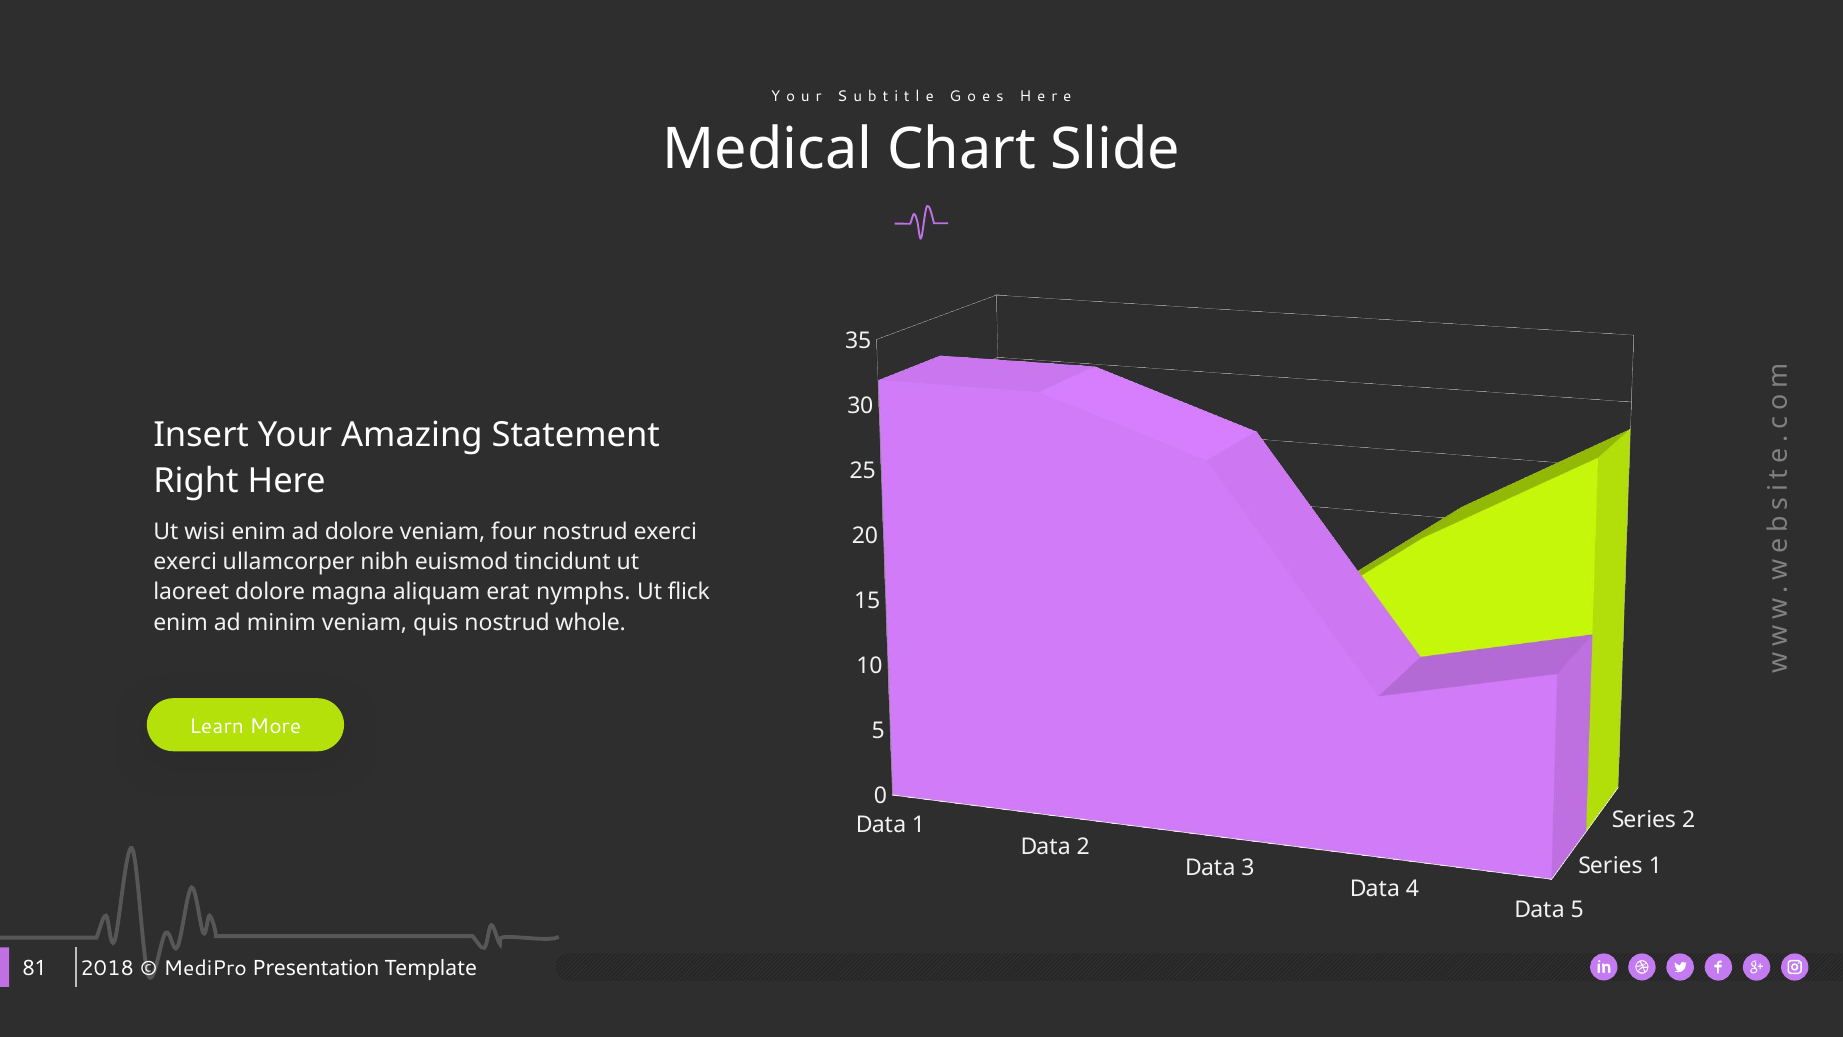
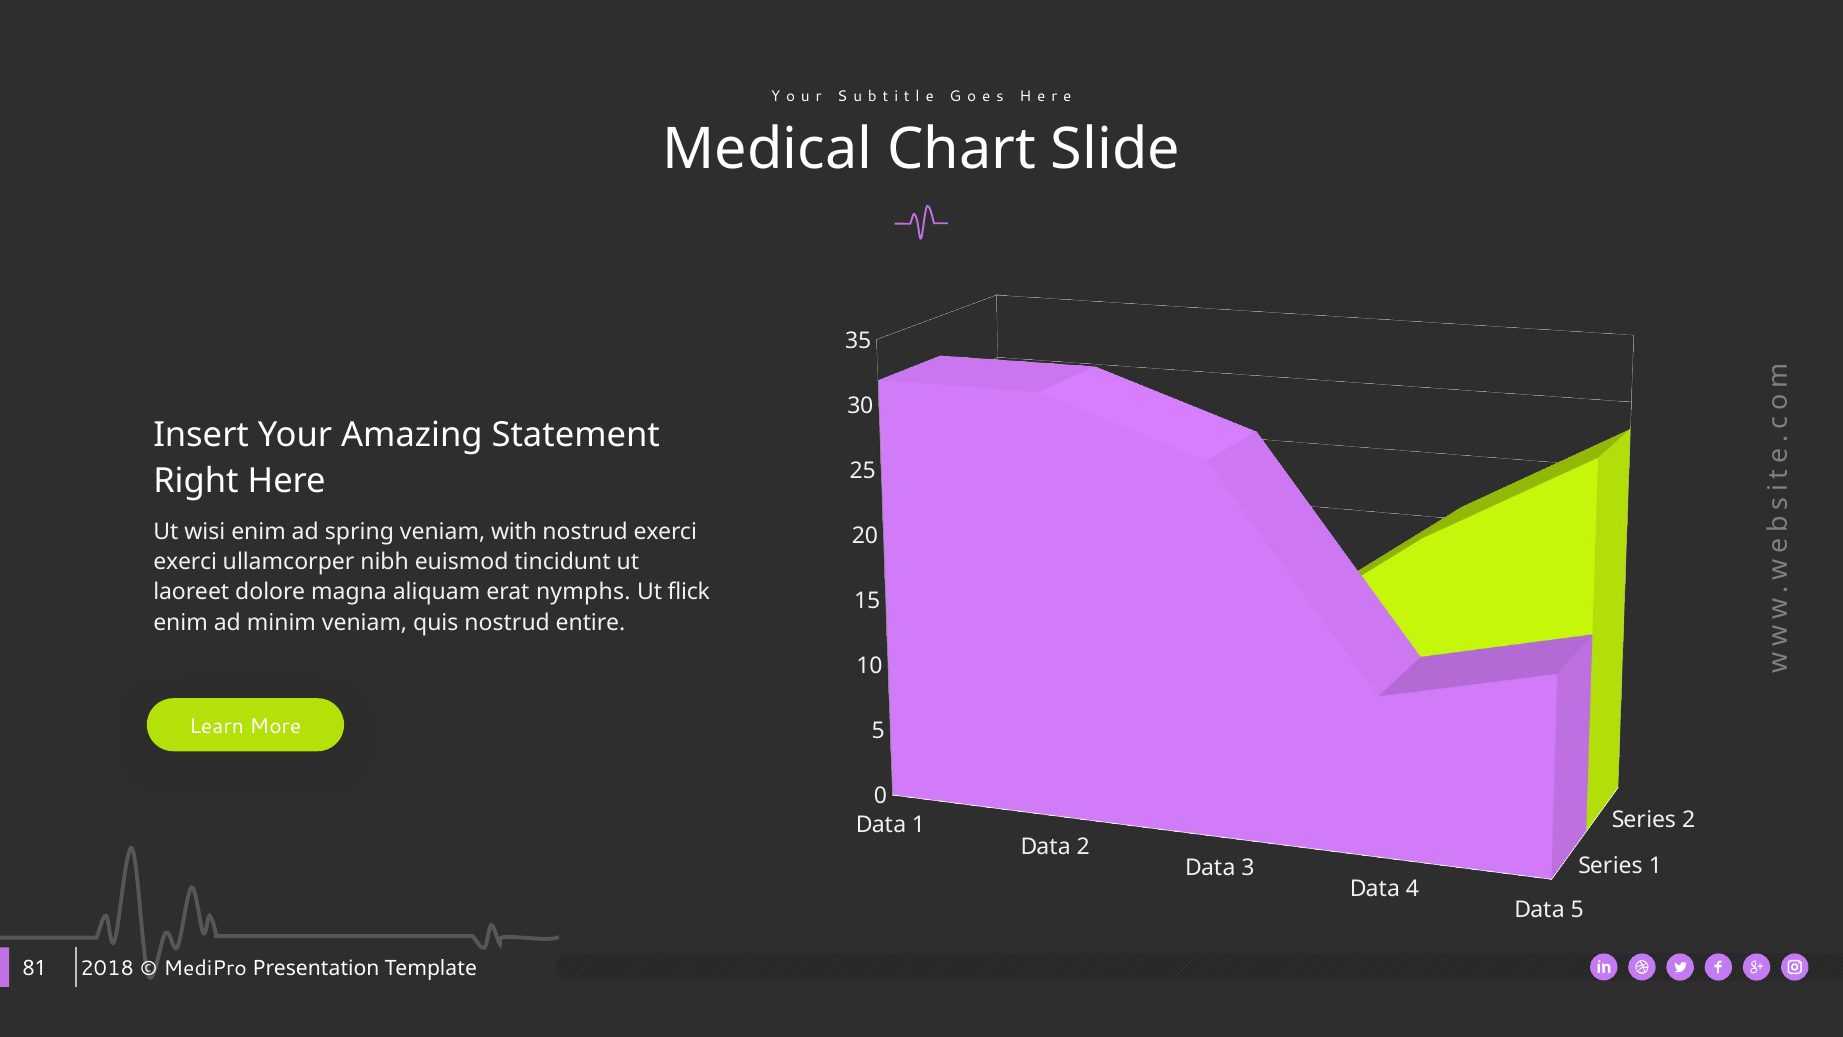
ad dolore: dolore -> spring
four: four -> with
whole: whole -> entire
